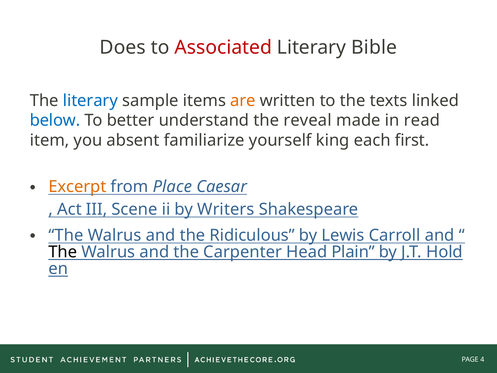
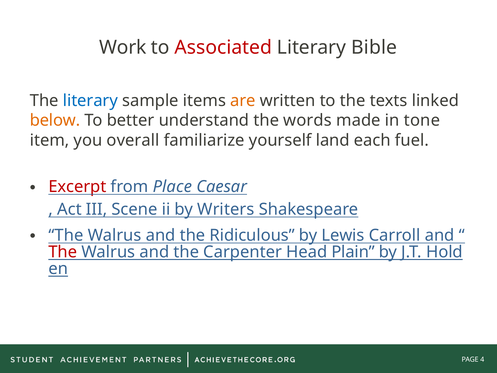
Does: Does -> Work
below colour: blue -> orange
reveal: reveal -> words
read: read -> tone
absent: absent -> overall
king: king -> land
first: first -> fuel
Excerpt colour: orange -> red
The at (63, 252) colour: black -> red
